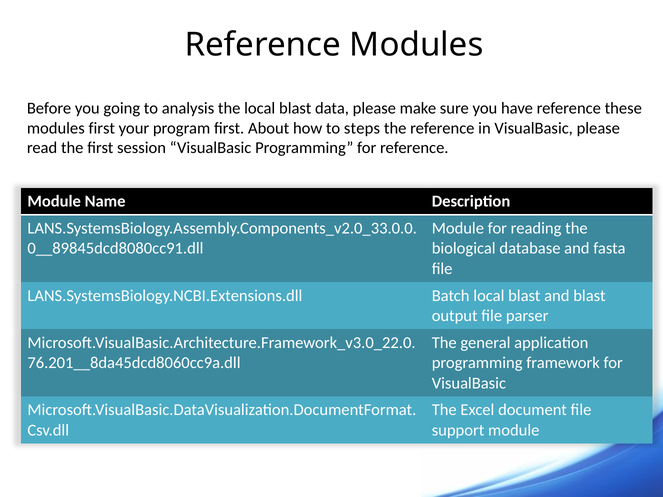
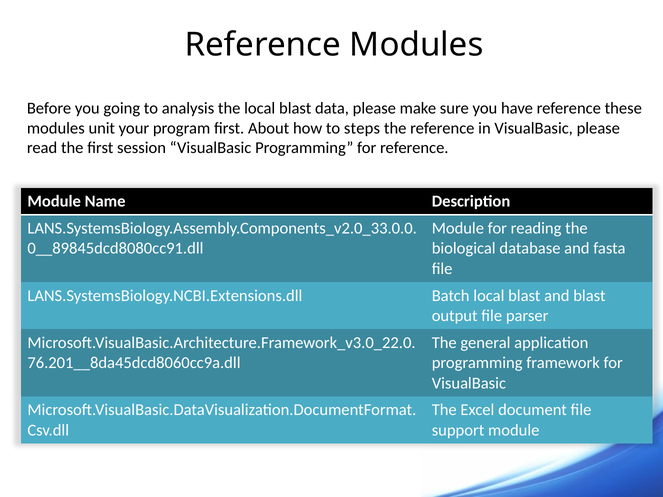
modules first: first -> unit
